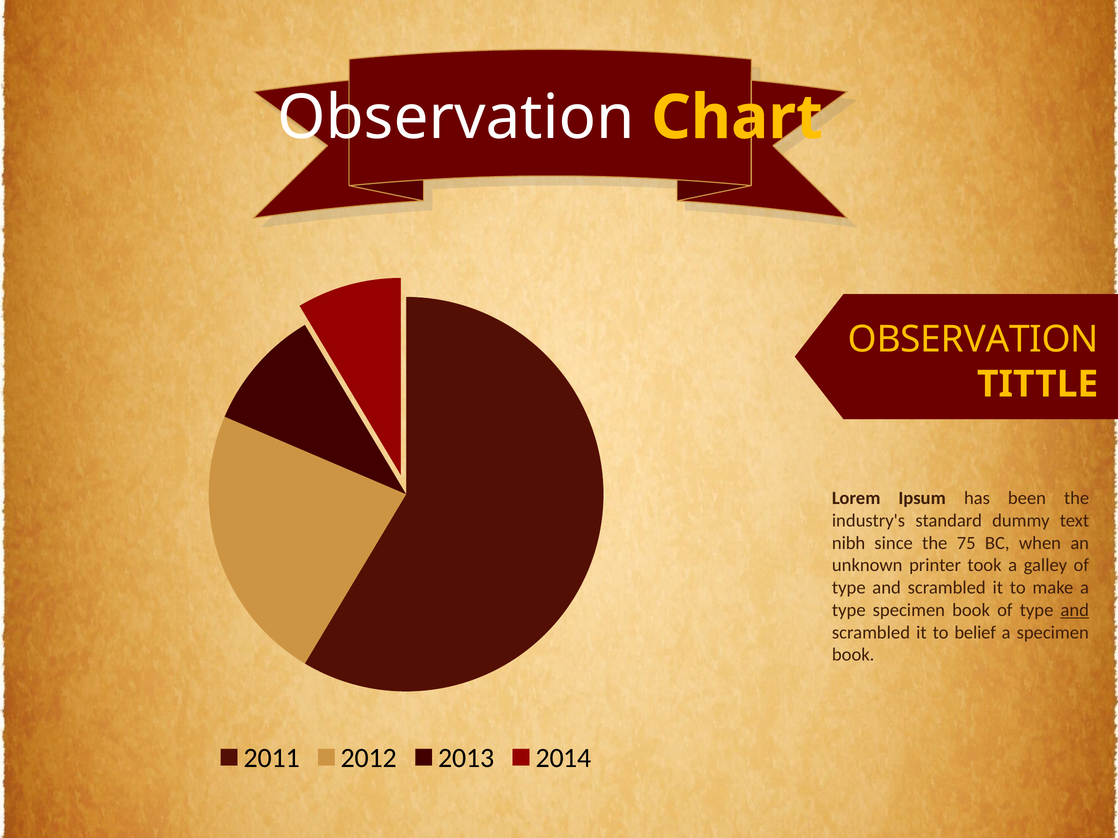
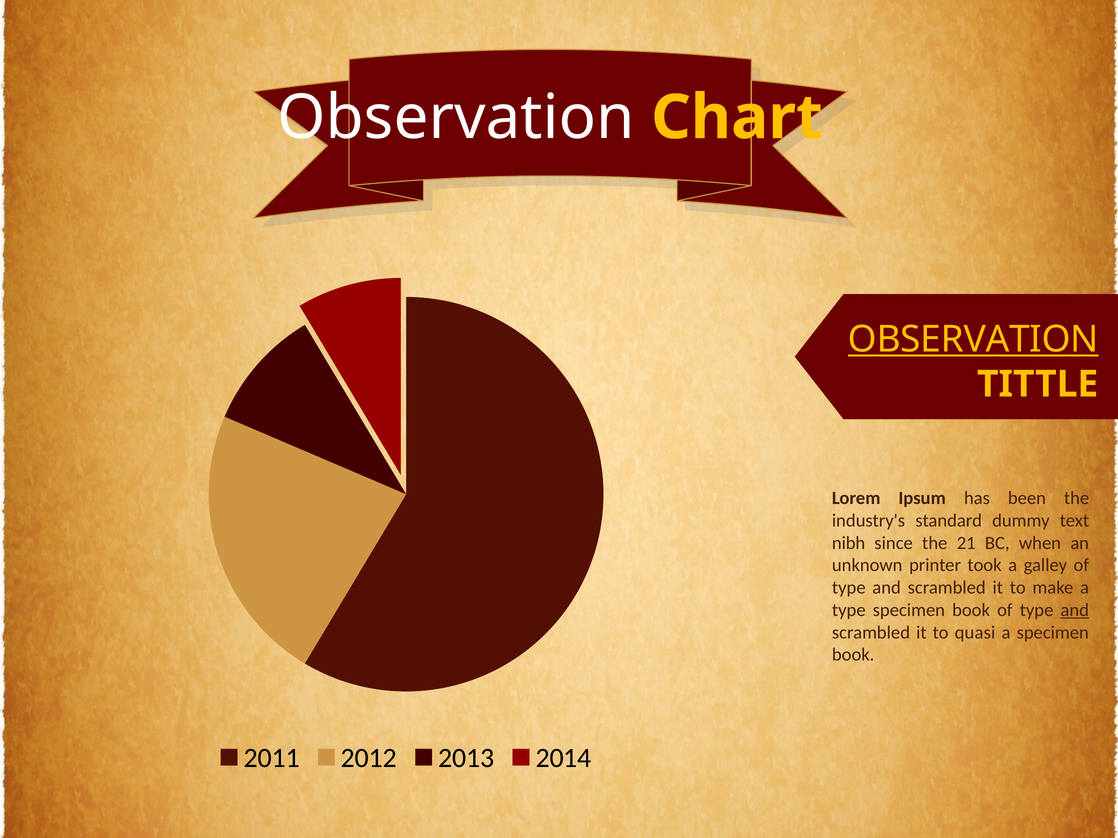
OBSERVATION at (973, 340) underline: none -> present
75: 75 -> 21
belief: belief -> quasi
